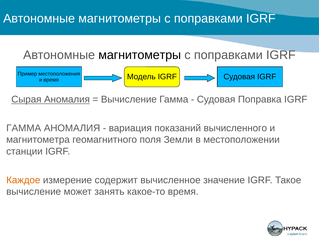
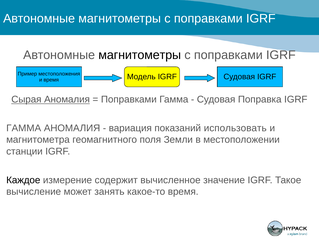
Вычисление at (129, 100): Вычисление -> Поправками
вычисленного: вычисленного -> использовать
Каждое colour: orange -> black
